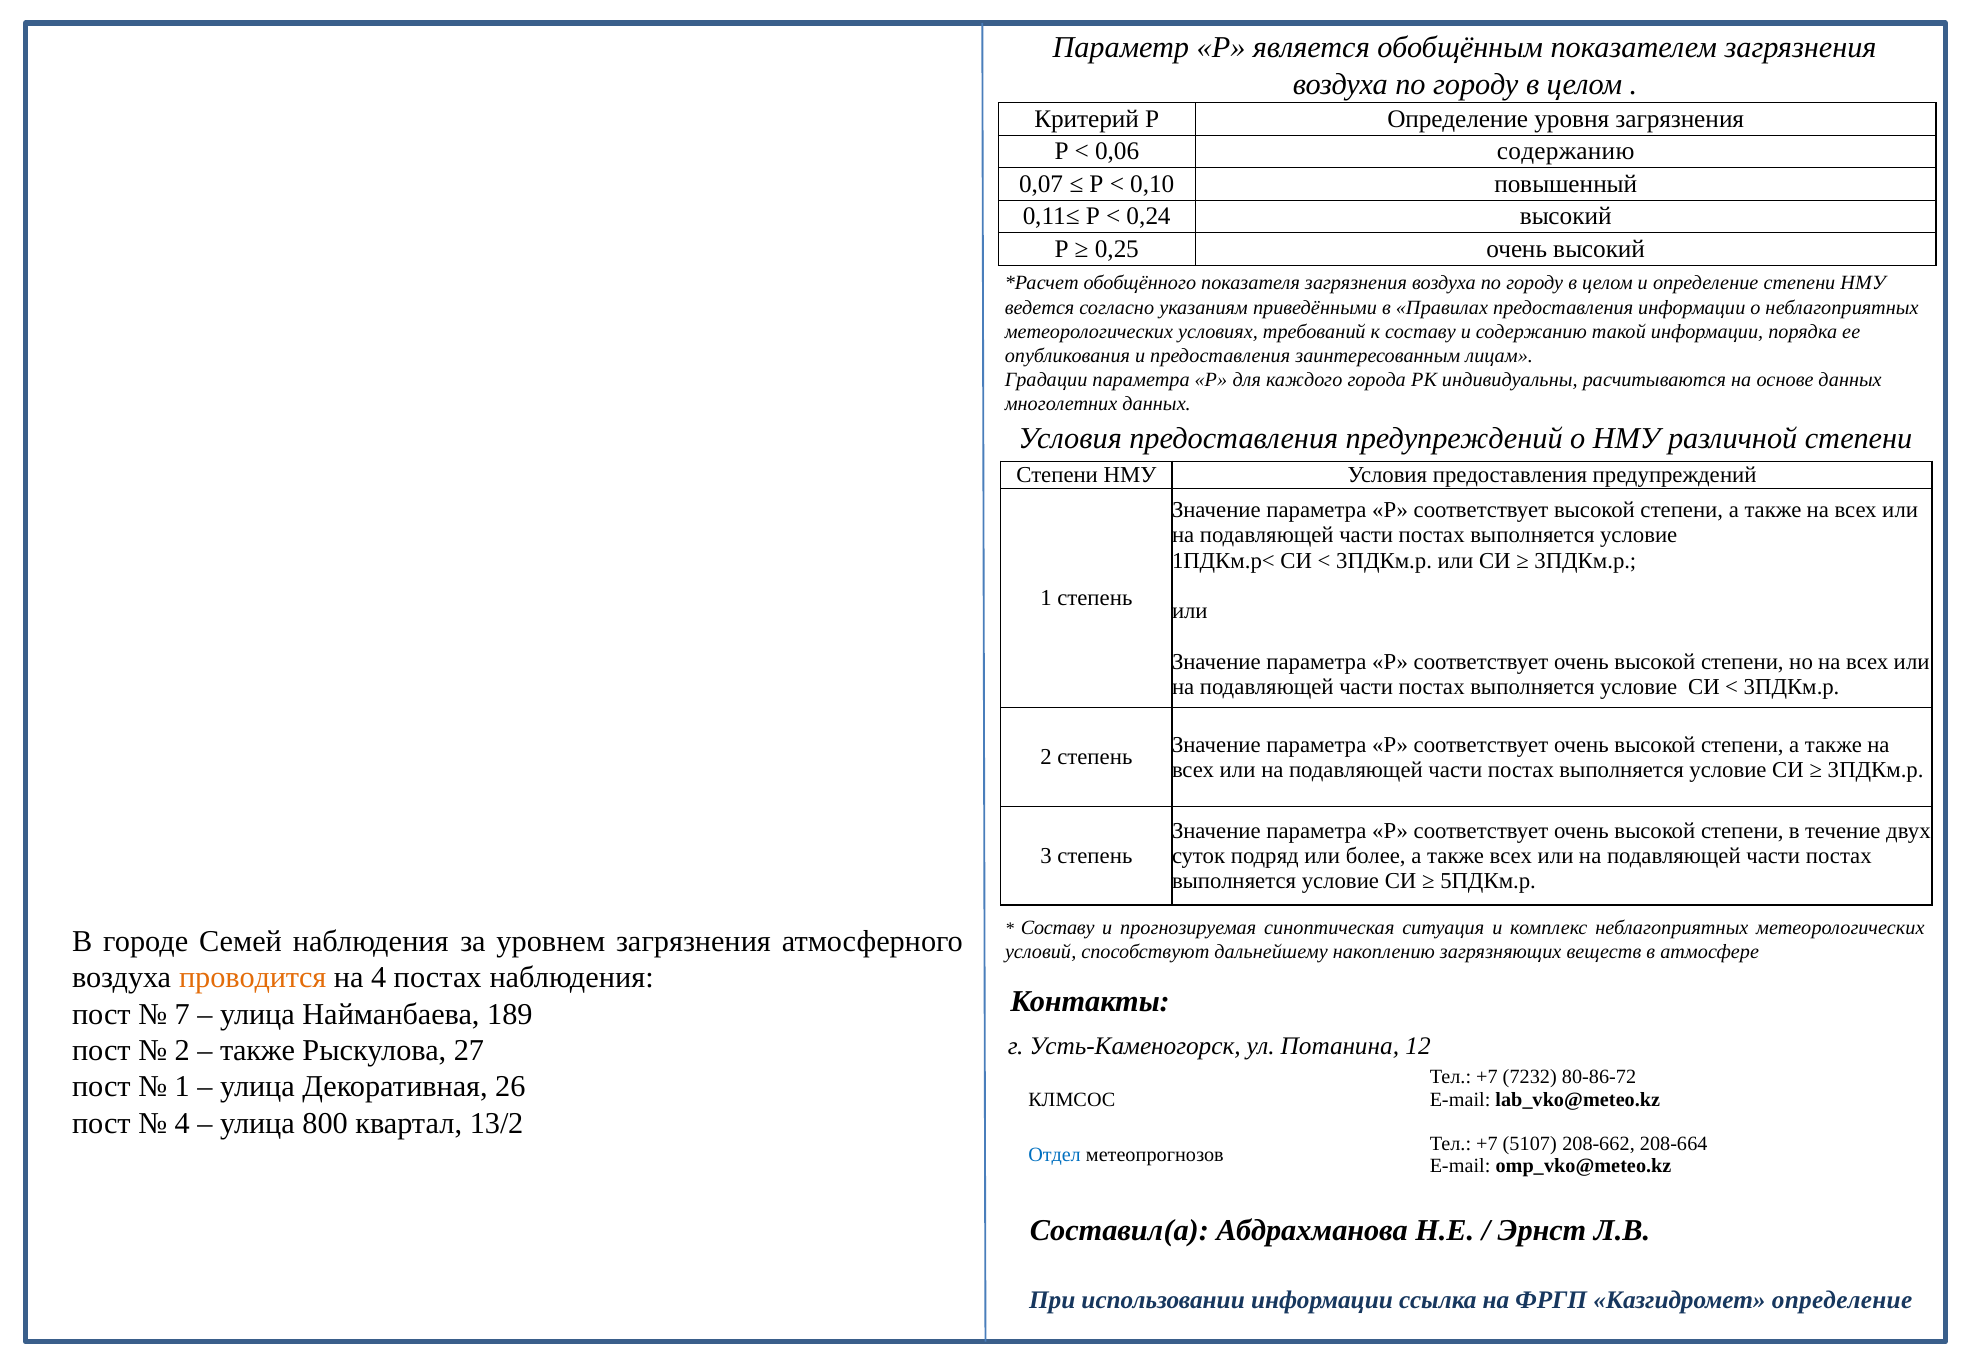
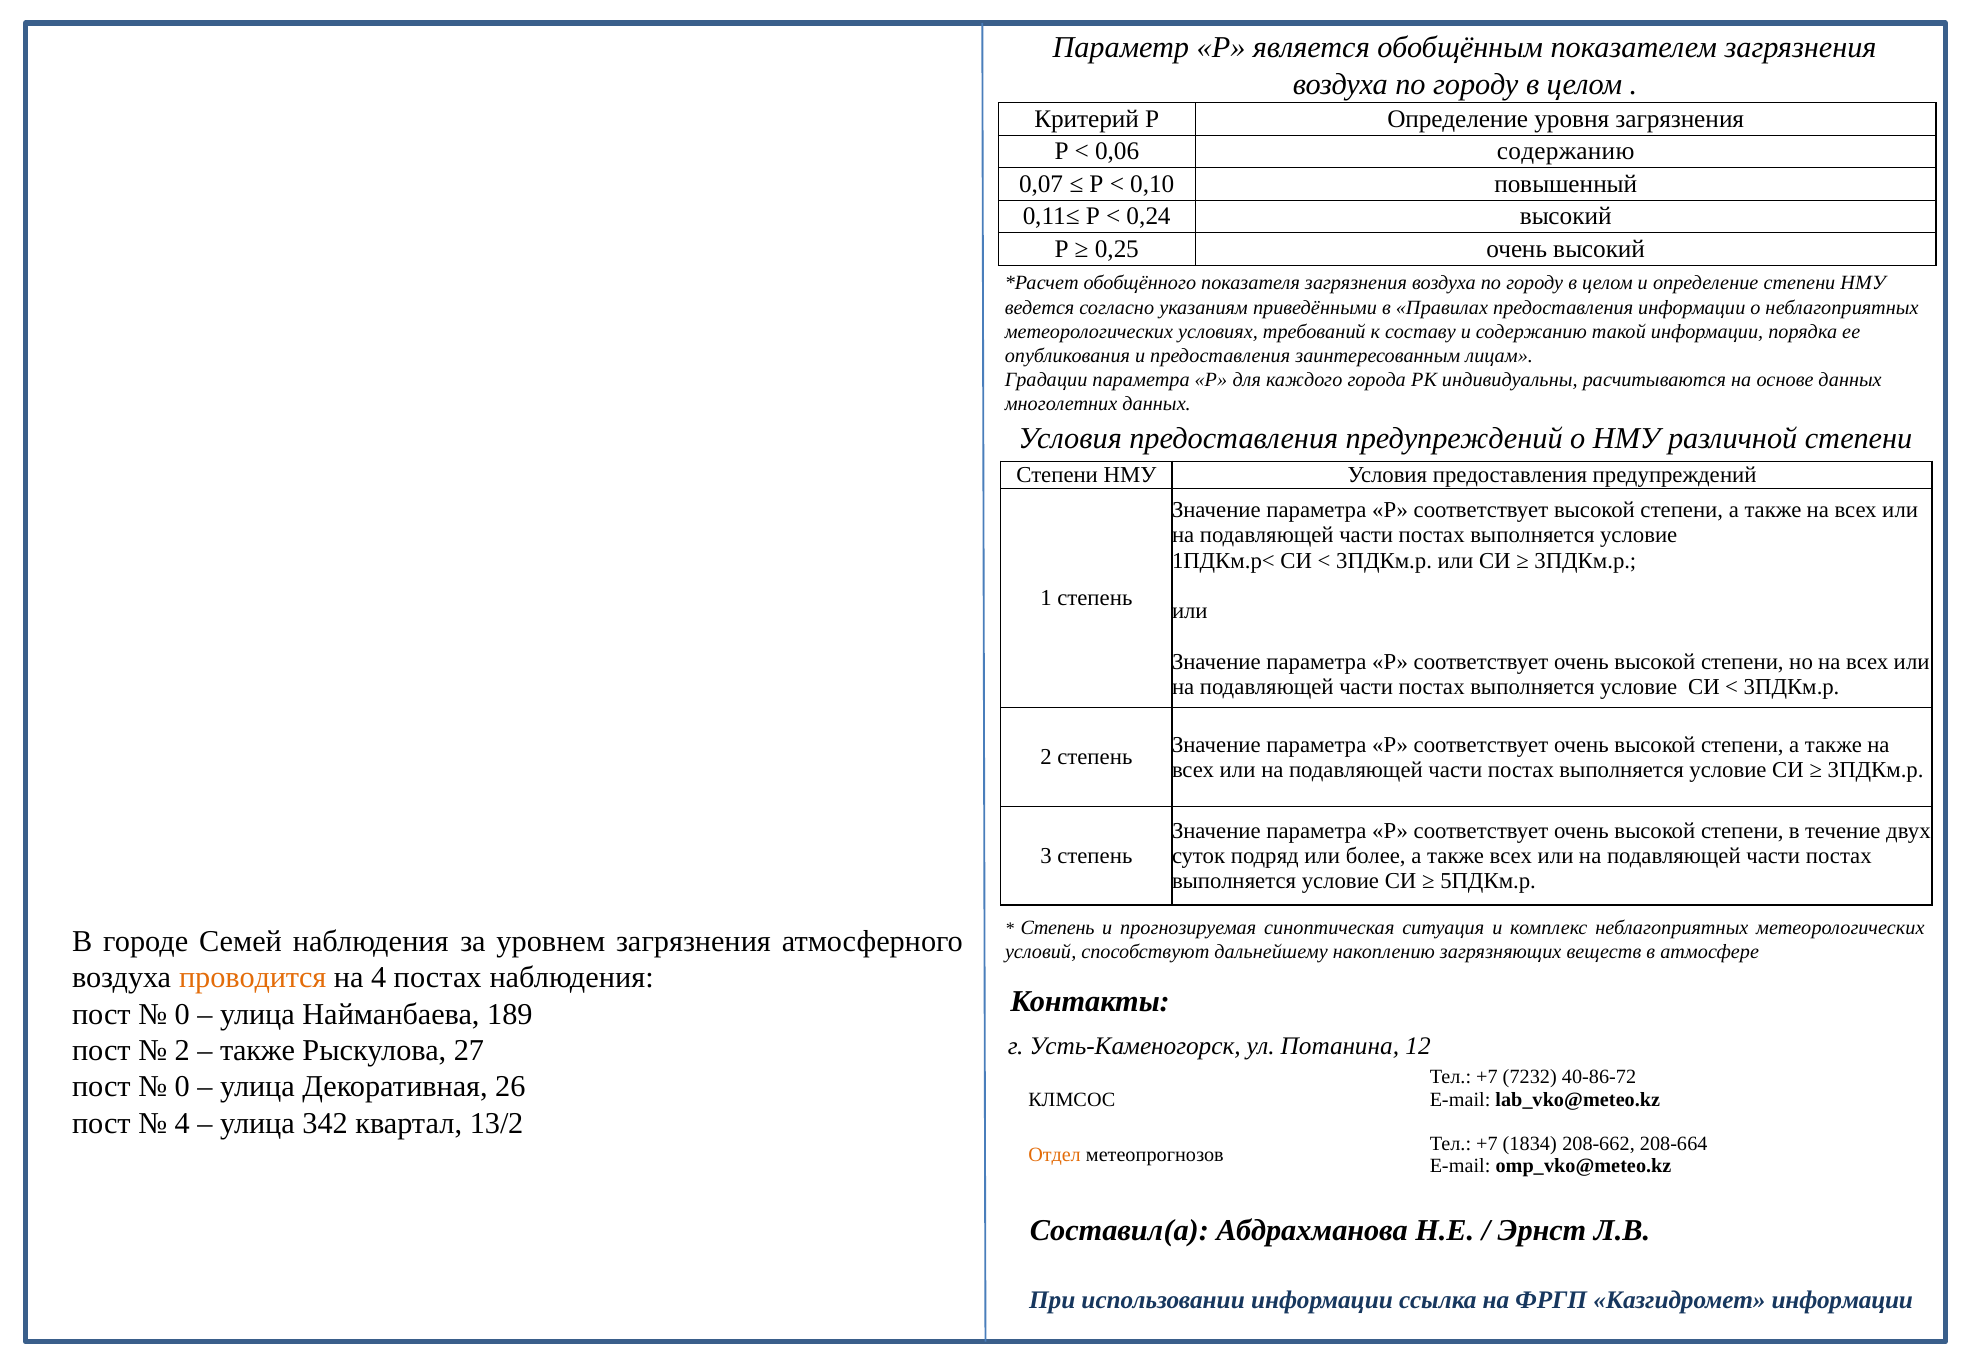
Составу at (1058, 927): Составу -> Степень
7 at (182, 1014): 7 -> 0
80-86-72: 80-86-72 -> 40-86-72
1 at (182, 1087): 1 -> 0
800: 800 -> 342
5107: 5107 -> 1834
Отдел colour: blue -> orange
Казгидромет определение: определение -> информации
